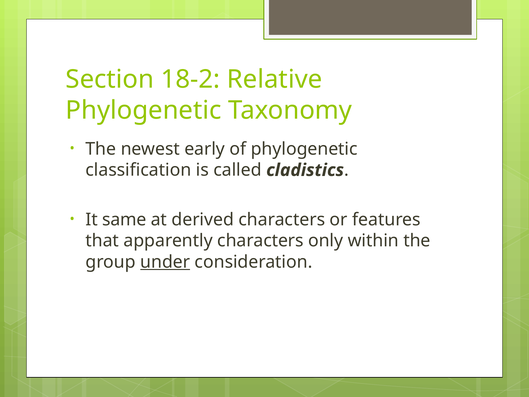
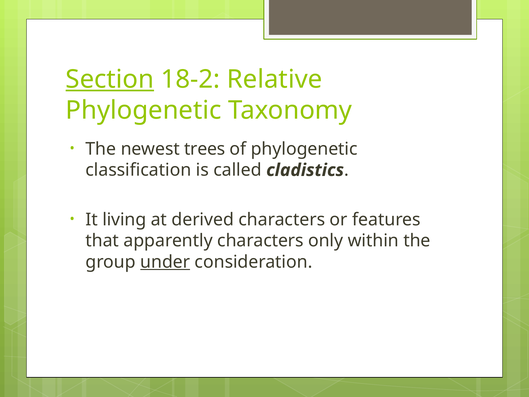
Section underline: none -> present
early: early -> trees
same: same -> living
